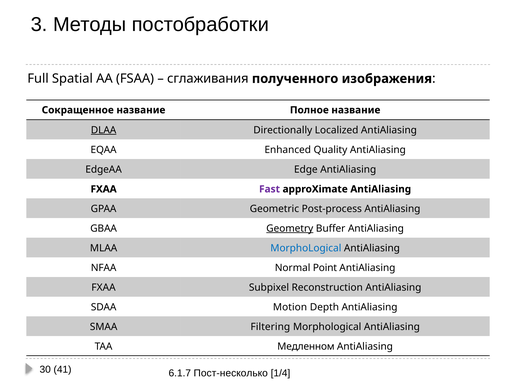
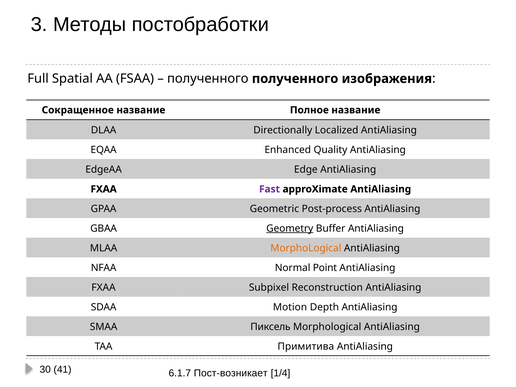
сглаживания at (208, 79): сглаживания -> полученного
DLAA underline: present -> none
MorphoLogical at (306, 248) colour: blue -> orange
Filtering: Filtering -> Пиксель
Медленном: Медленном -> Примитива
Пост-несколько: Пост-несколько -> Пост-возникает
